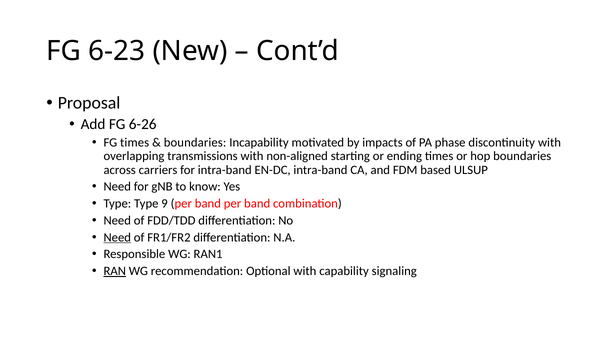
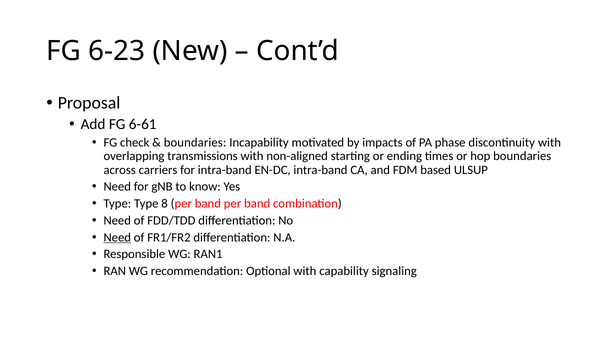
6-26: 6-26 -> 6-61
FG times: times -> check
9: 9 -> 8
RAN underline: present -> none
